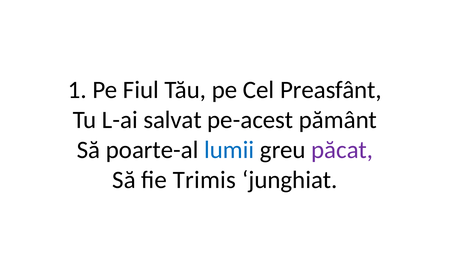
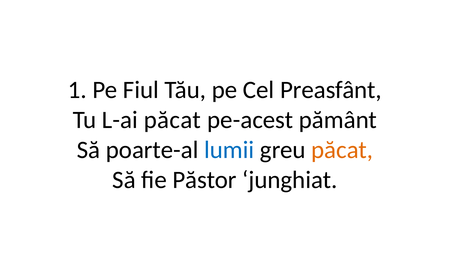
L-ai salvat: salvat -> păcat
păcat at (342, 150) colour: purple -> orange
Trimis: Trimis -> Păstor
